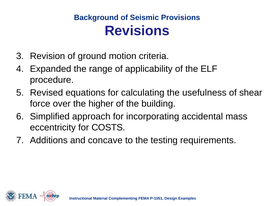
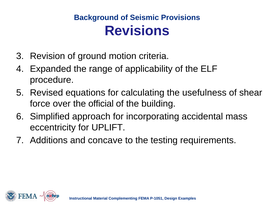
higher: higher -> official
COSTS: COSTS -> UPLIFT
